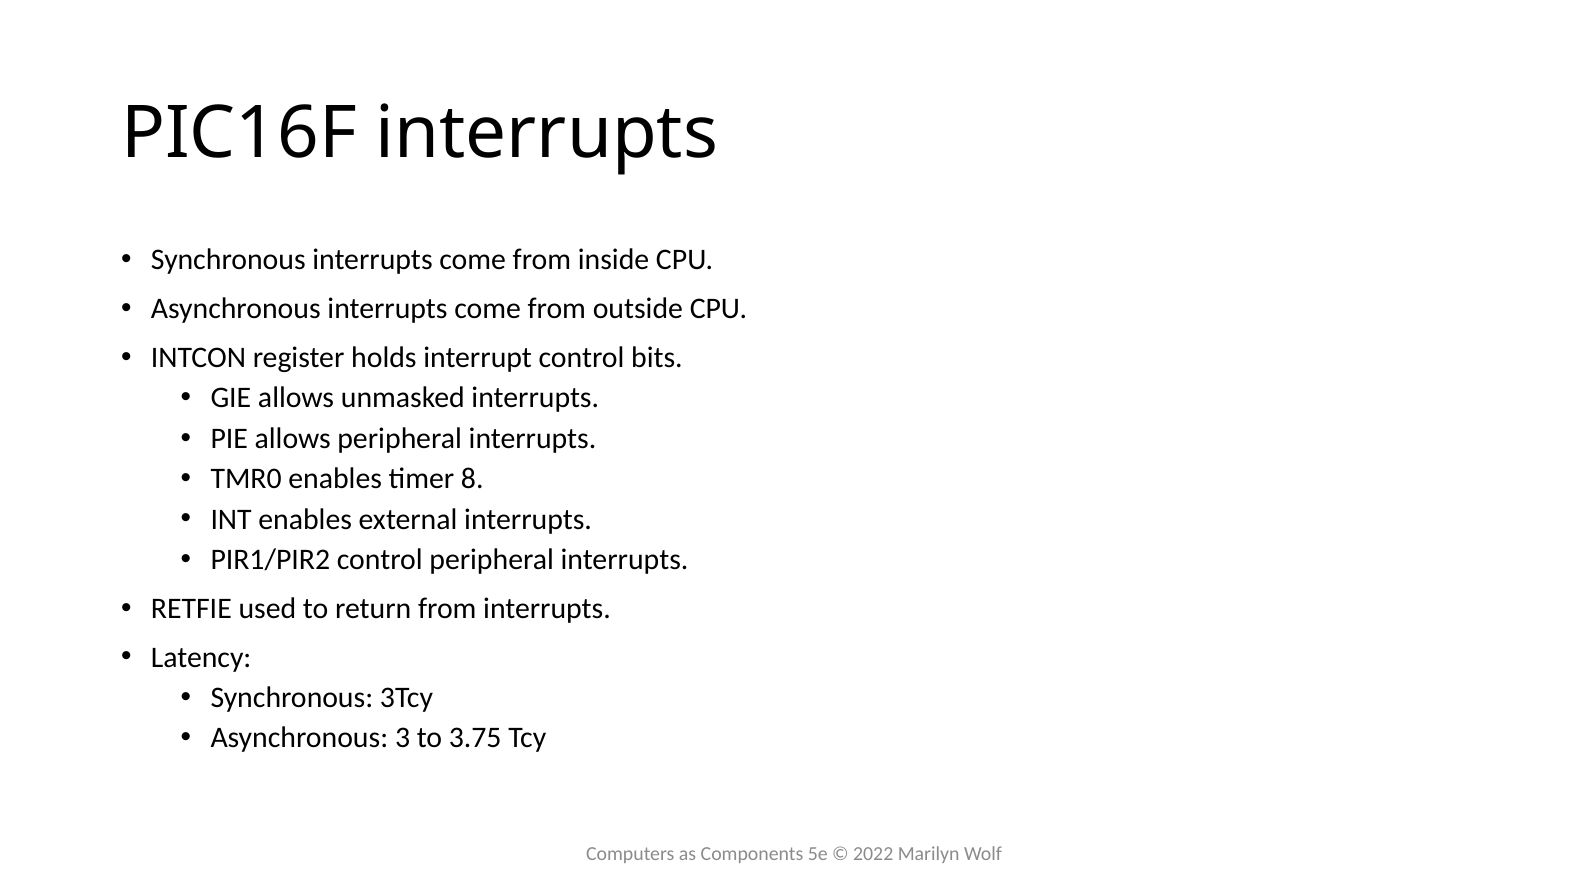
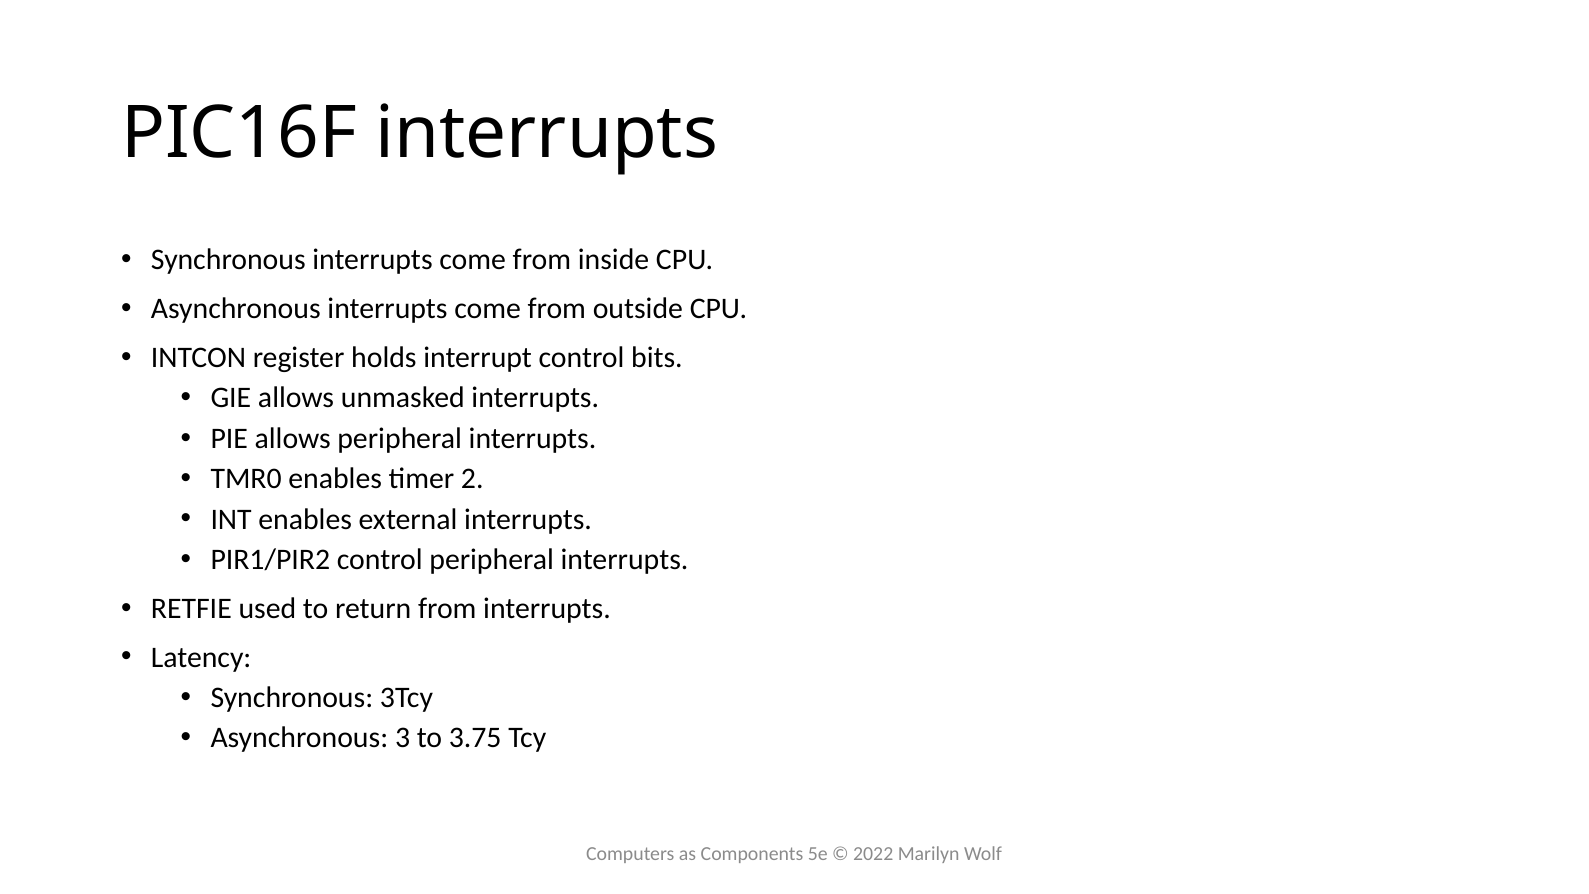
8: 8 -> 2
